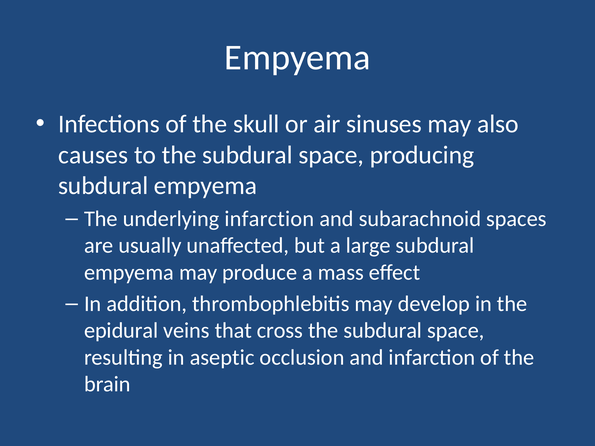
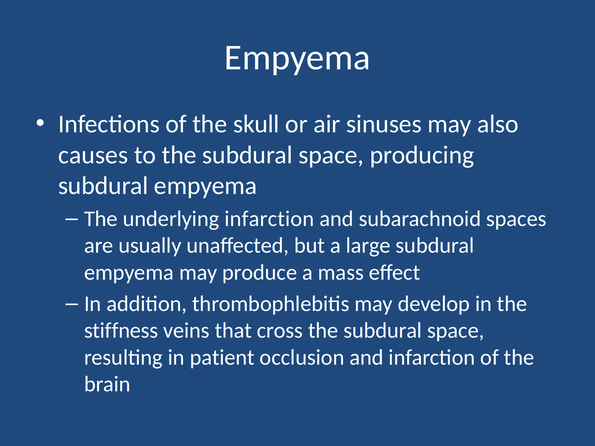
epidural: epidural -> stiffness
aseptic: aseptic -> patient
